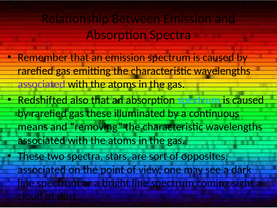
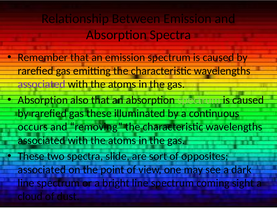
Redshifted at (43, 100): Redshifted -> Absorption
spectrum at (199, 100) colour: light blue -> light green
means: means -> occurs
stars: stars -> slide
